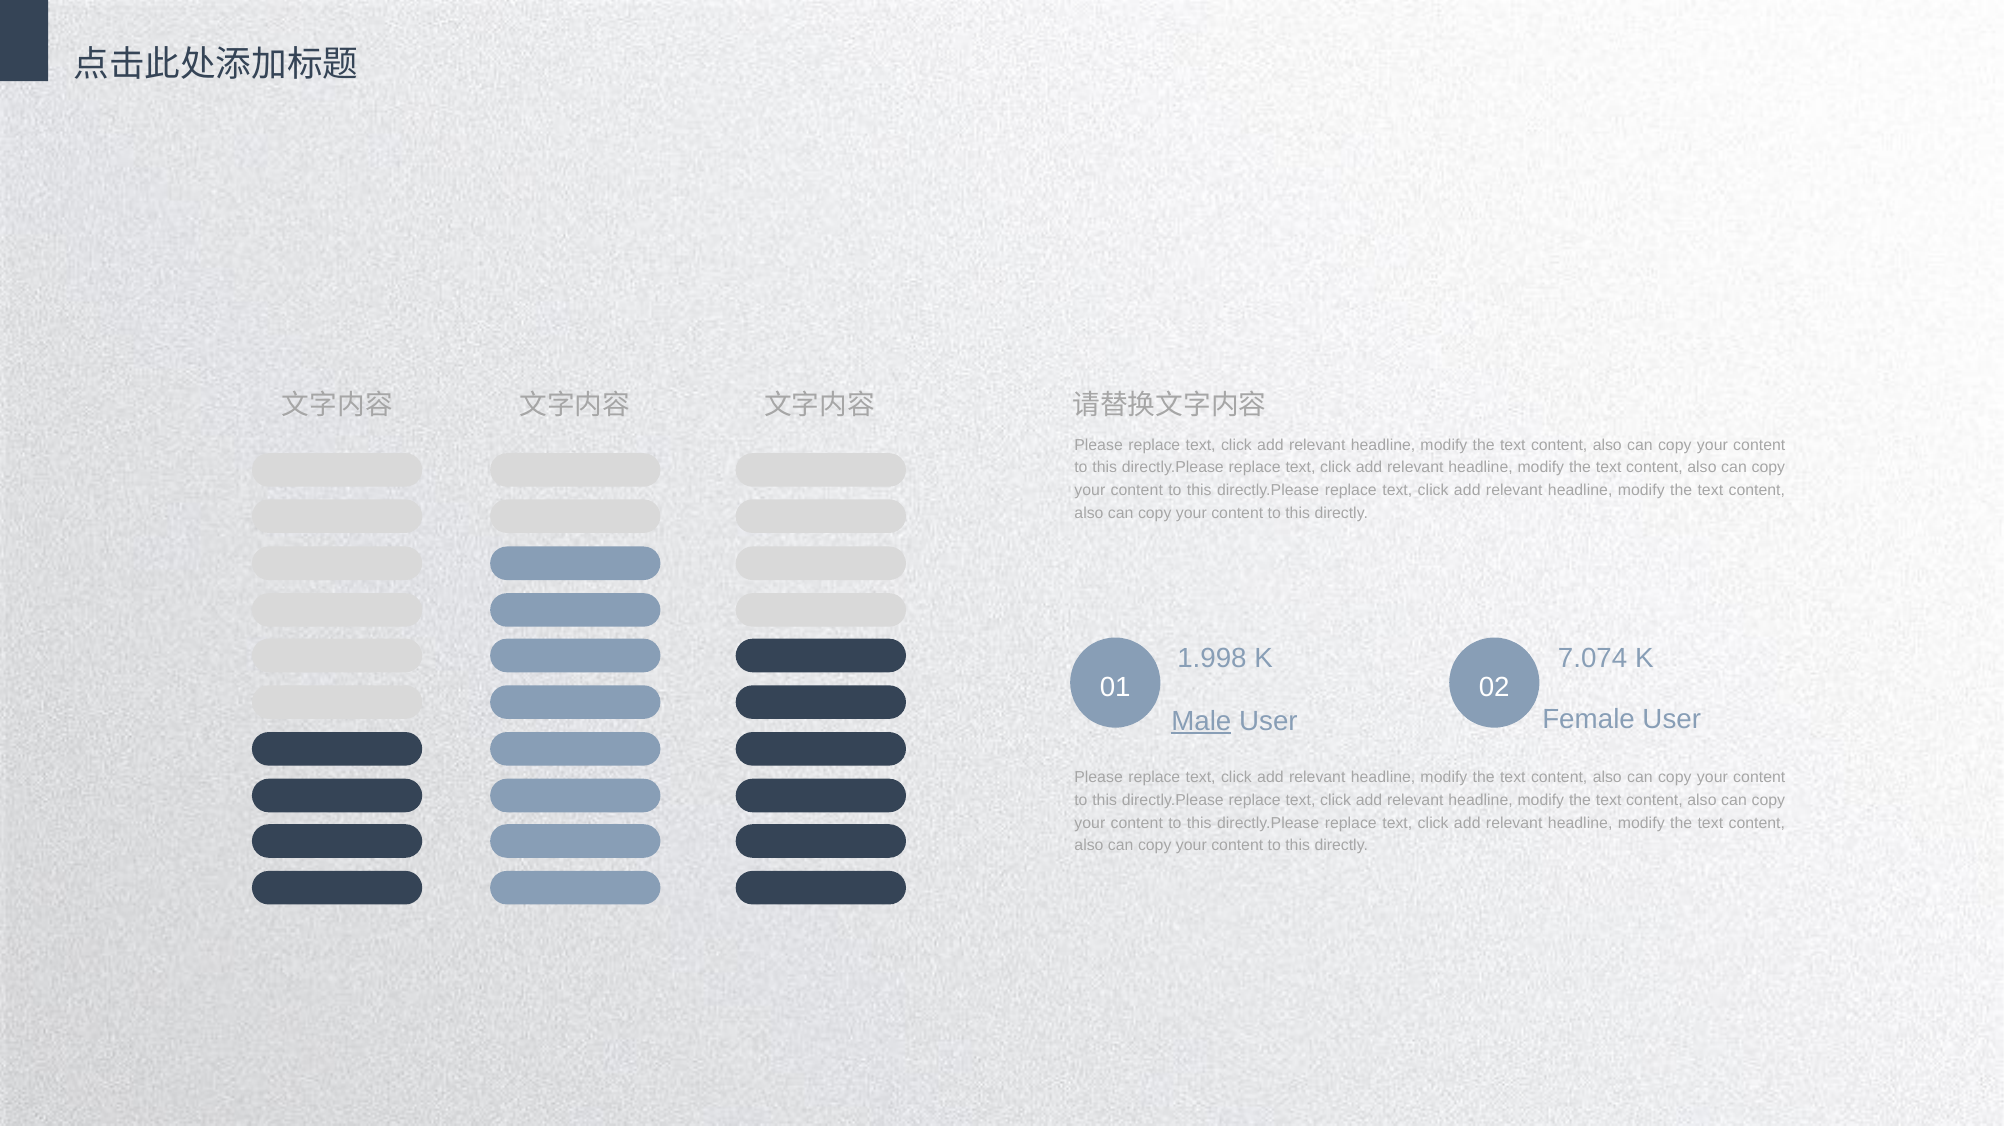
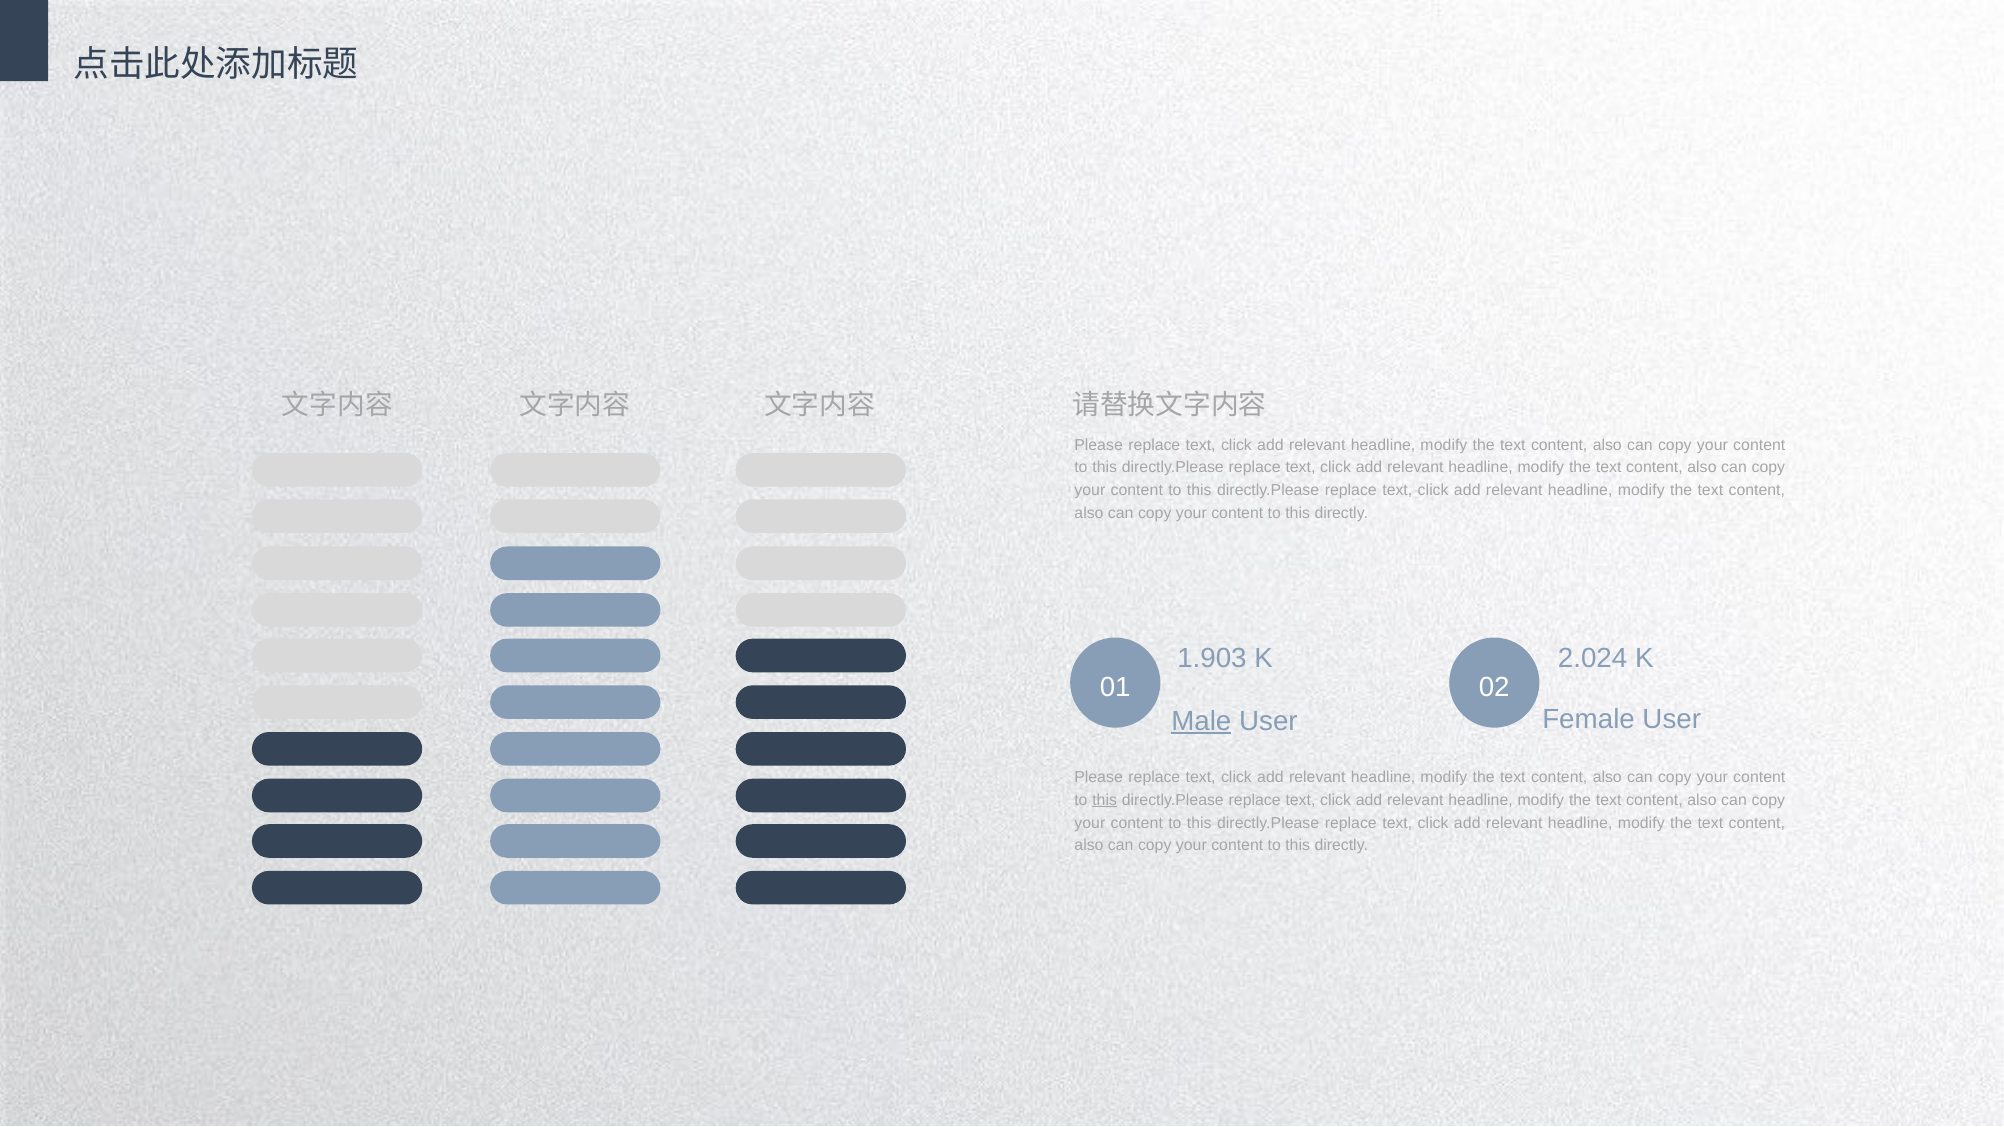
1.998: 1.998 -> 1.903
7.074: 7.074 -> 2.024
this at (1105, 800) underline: none -> present
